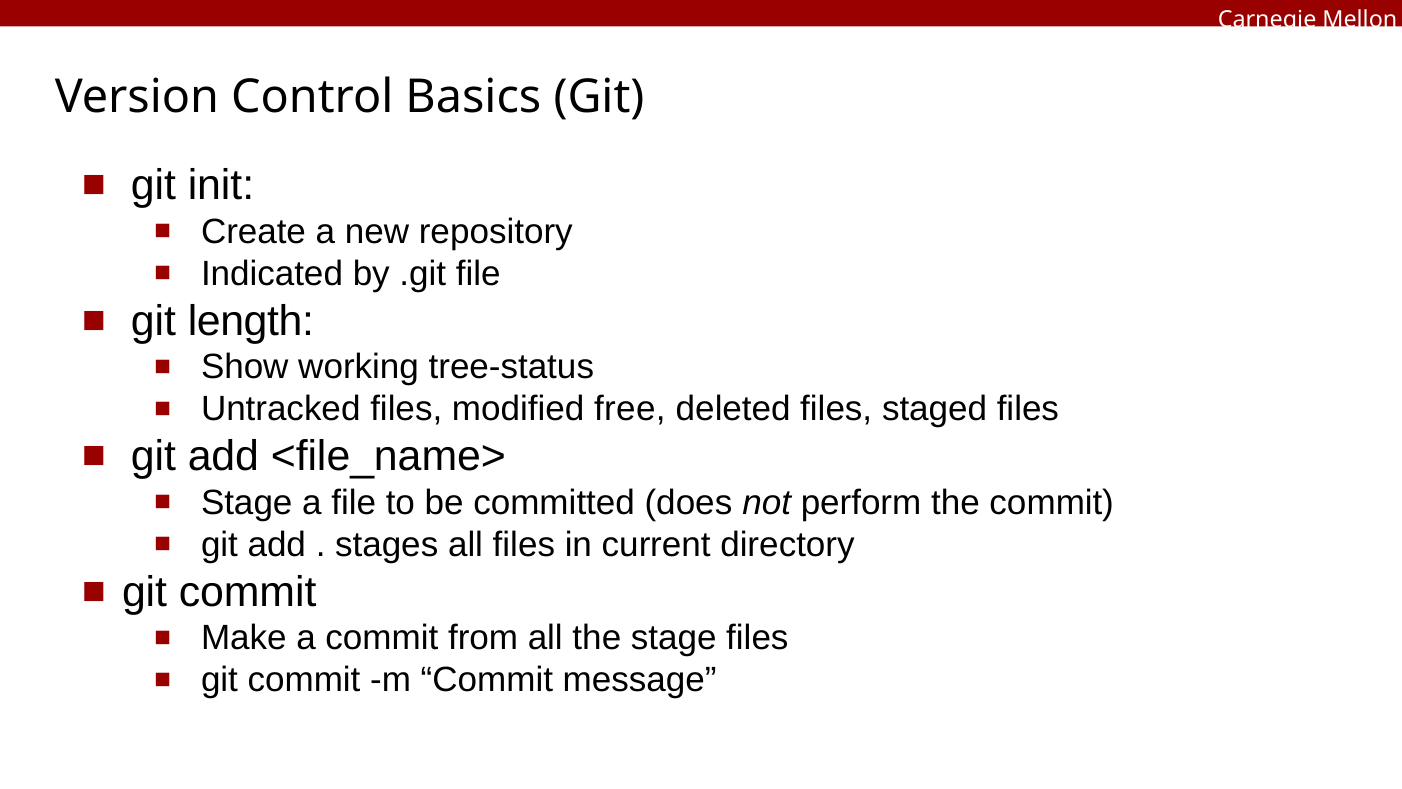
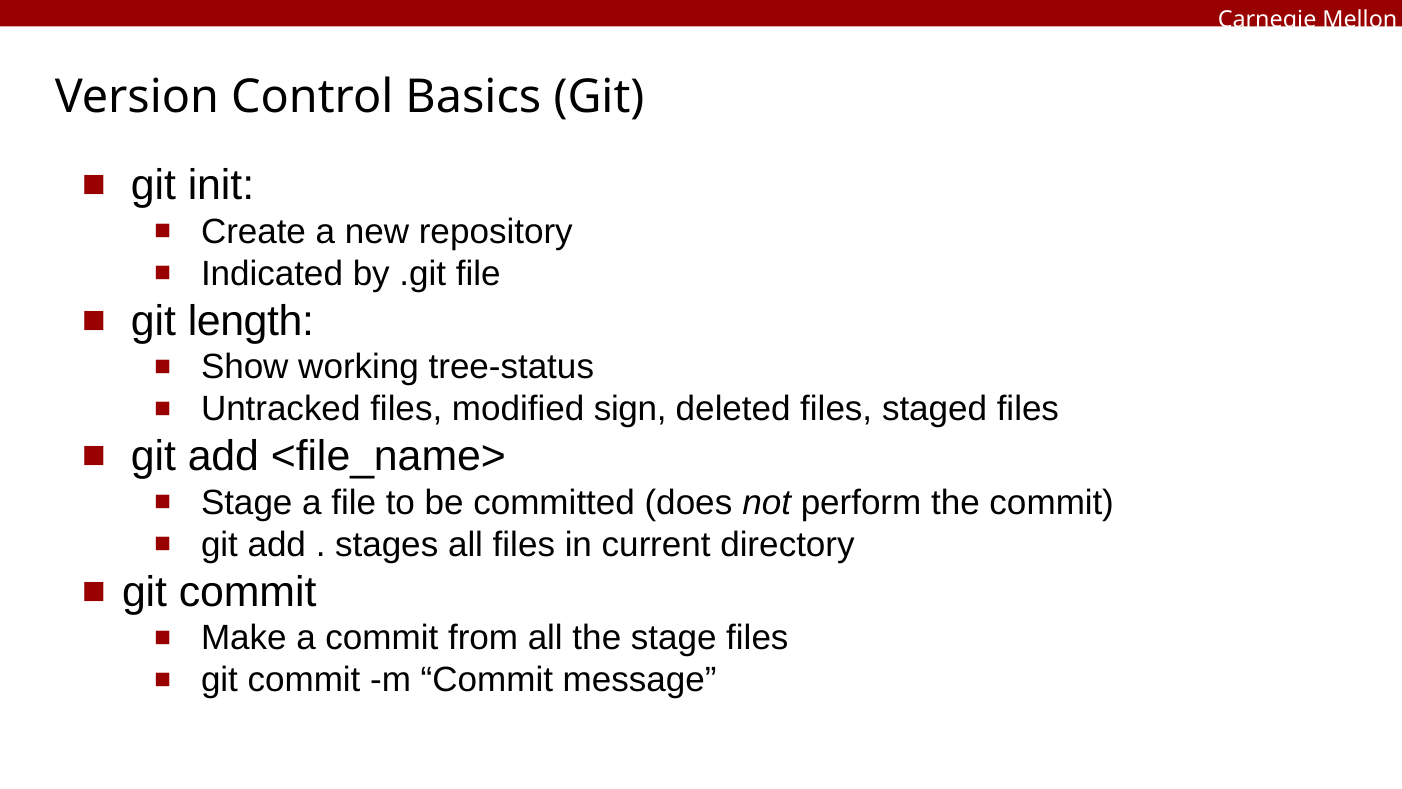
free: free -> sign
